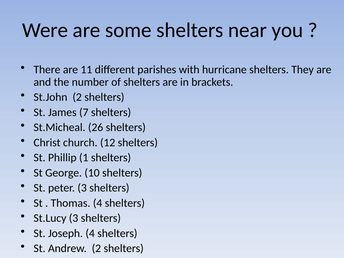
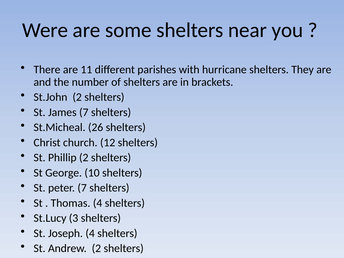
Phillip 1: 1 -> 2
peter 3: 3 -> 7
